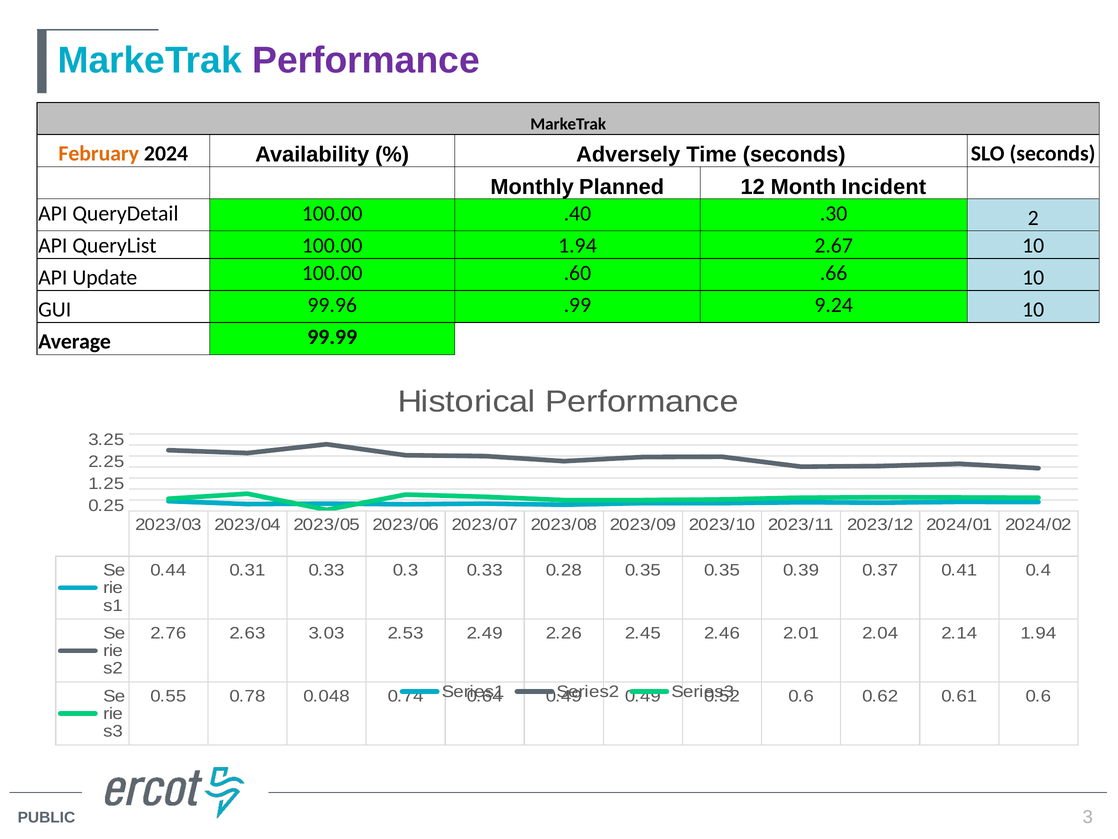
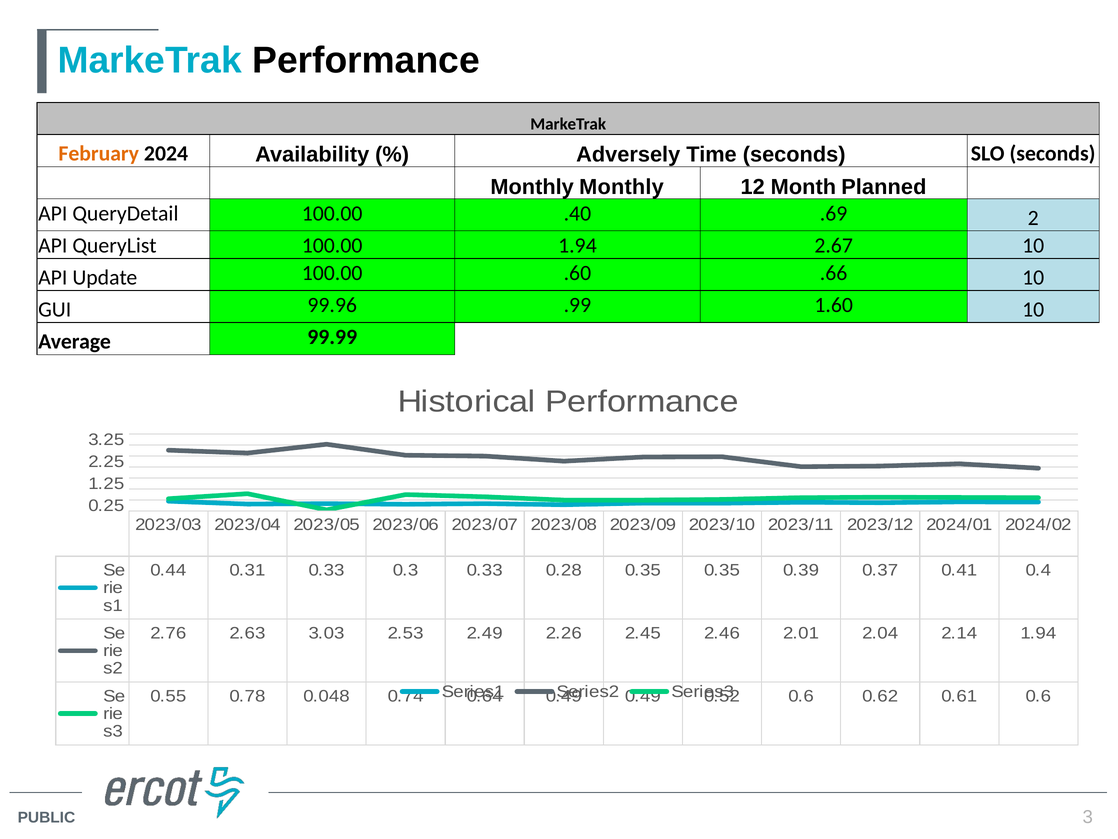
Performance at (366, 60) colour: purple -> black
Monthly Planned: Planned -> Monthly
Incident: Incident -> Planned
.30: .30 -> .69
9.24: 9.24 -> 1.60
